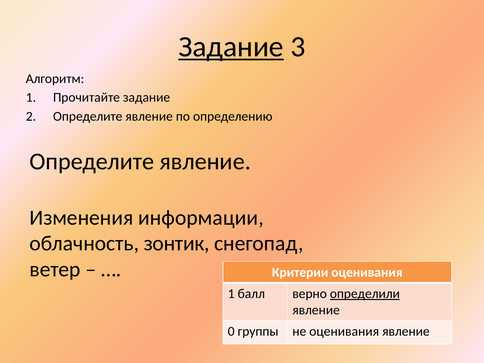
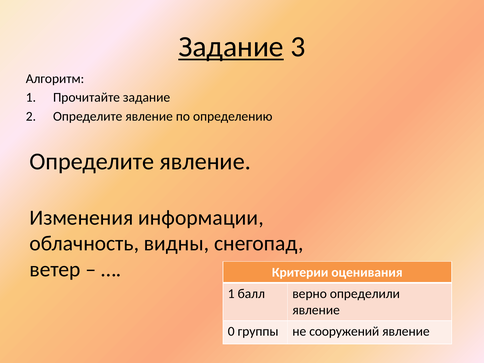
зонтик: зонтик -> видны
определили underline: present -> none
не оценивания: оценивания -> сооружений
